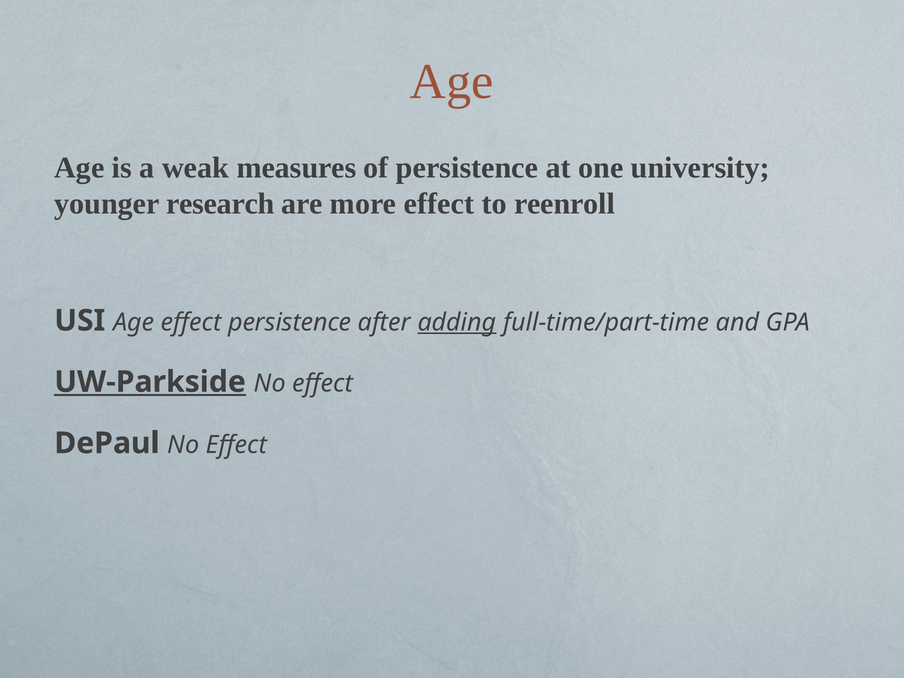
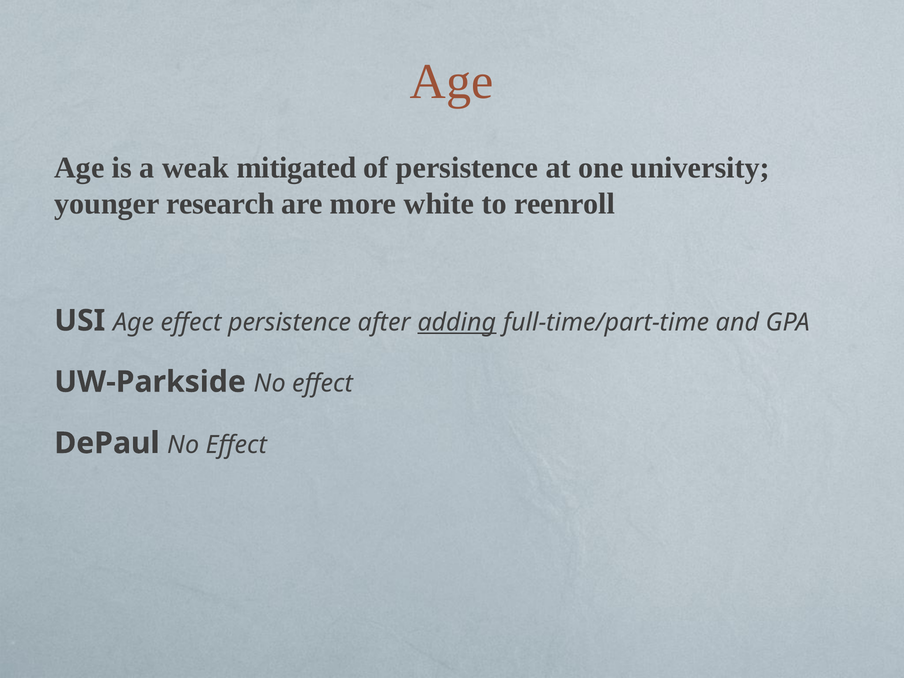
measures: measures -> mitigated
more effect: effect -> white
UW-Parkside underline: present -> none
